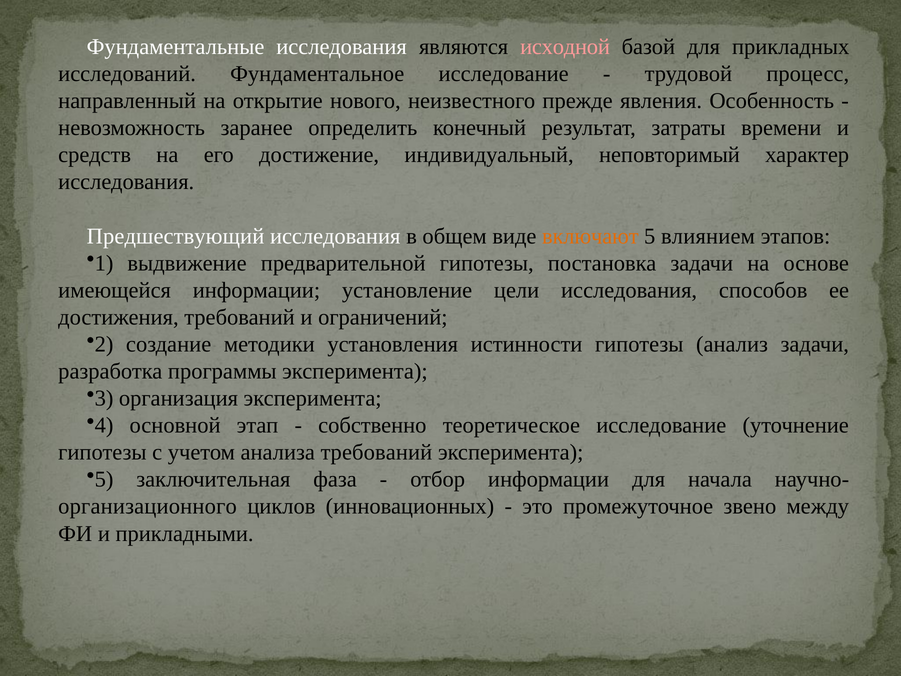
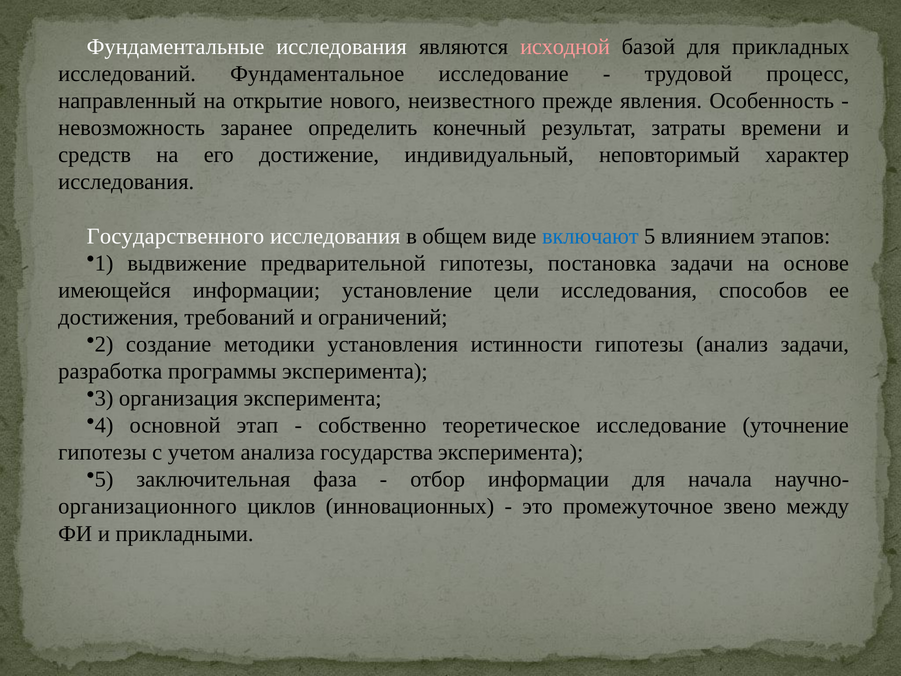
Предшествующий: Предшествующий -> Государственного
включают colour: orange -> blue
анализа требований: требований -> государства
